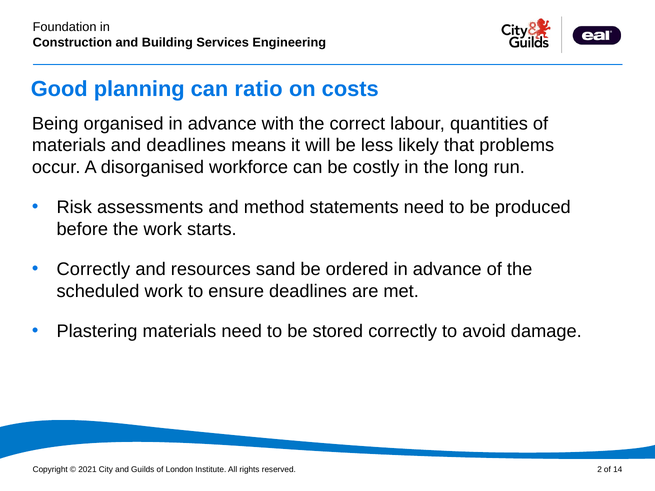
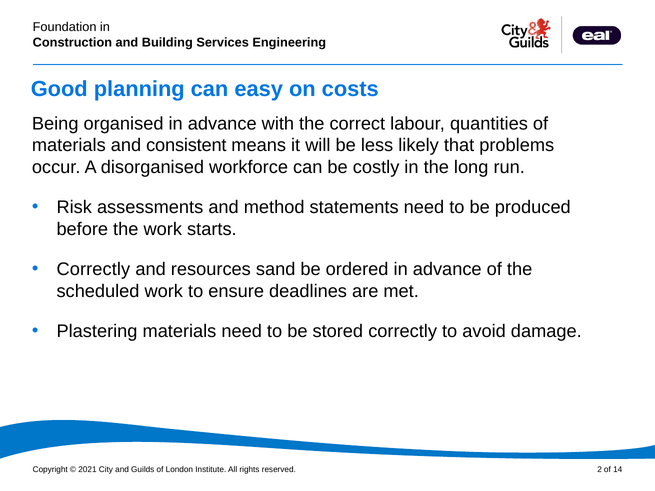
ratio: ratio -> easy
and deadlines: deadlines -> consistent
